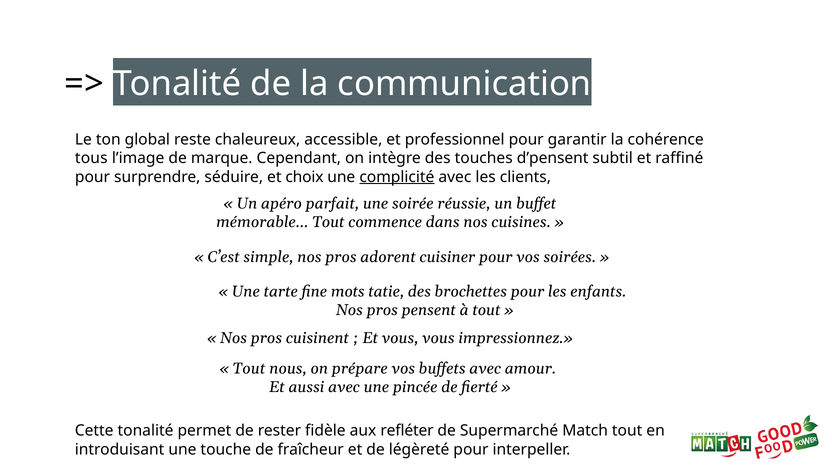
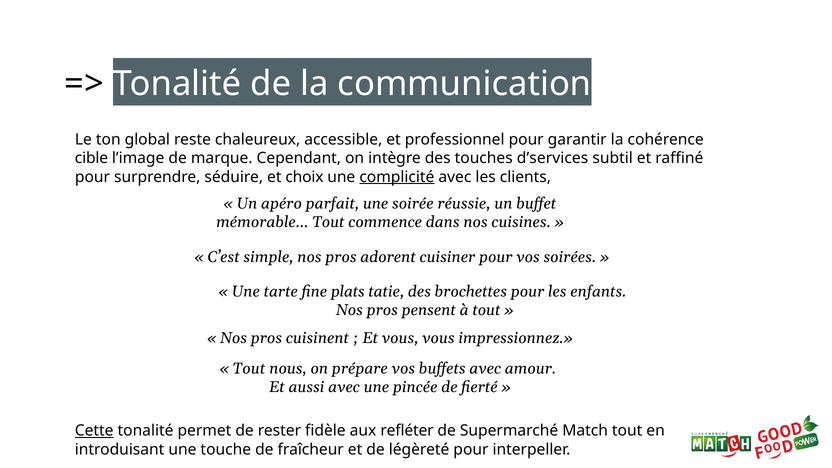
tous: tous -> cible
d’pensent: d’pensent -> d’services
mots: mots -> plats
Cette underline: none -> present
